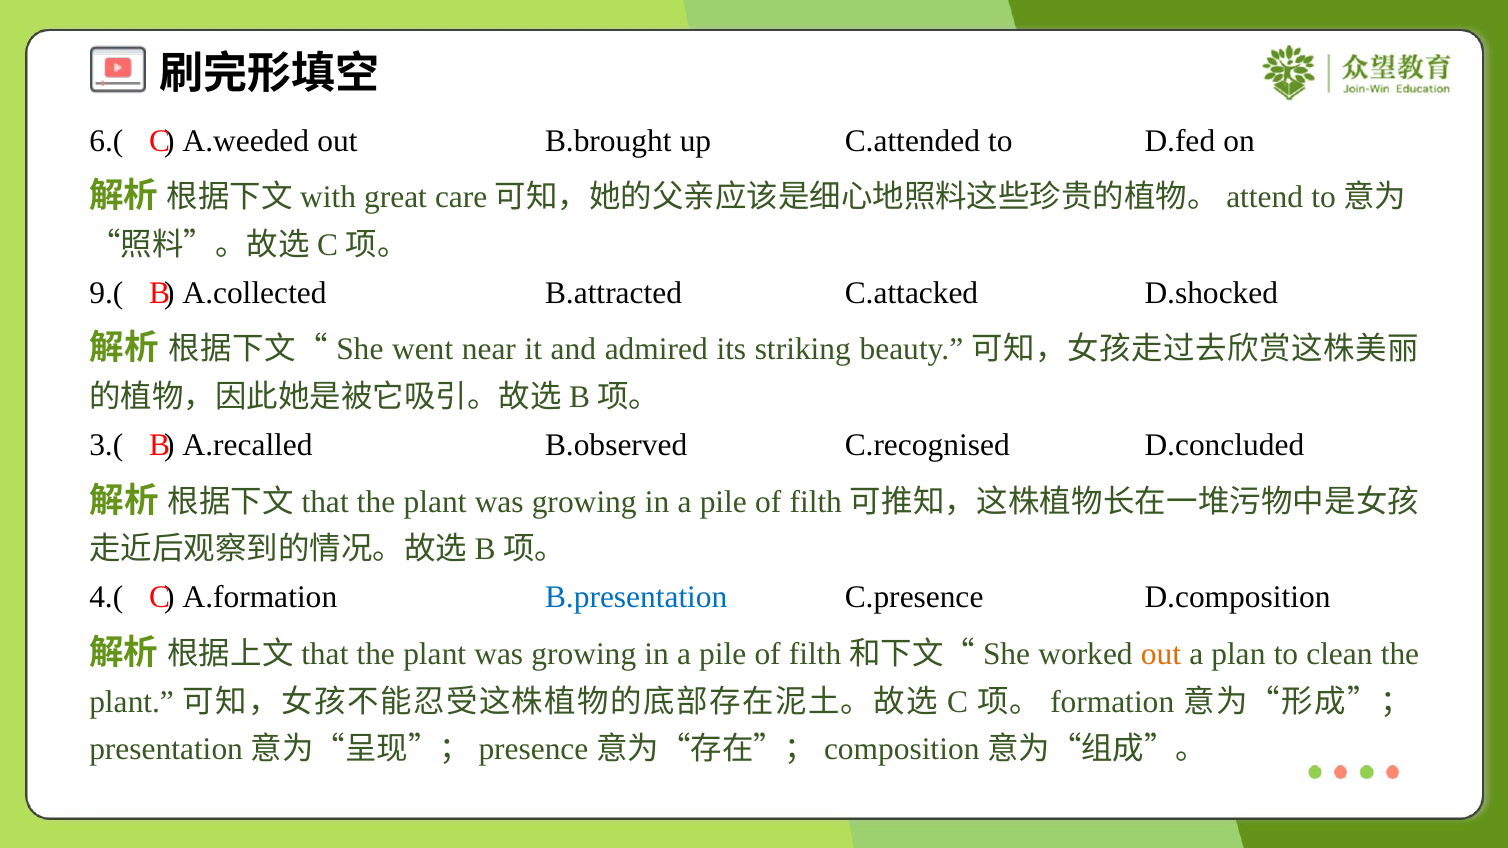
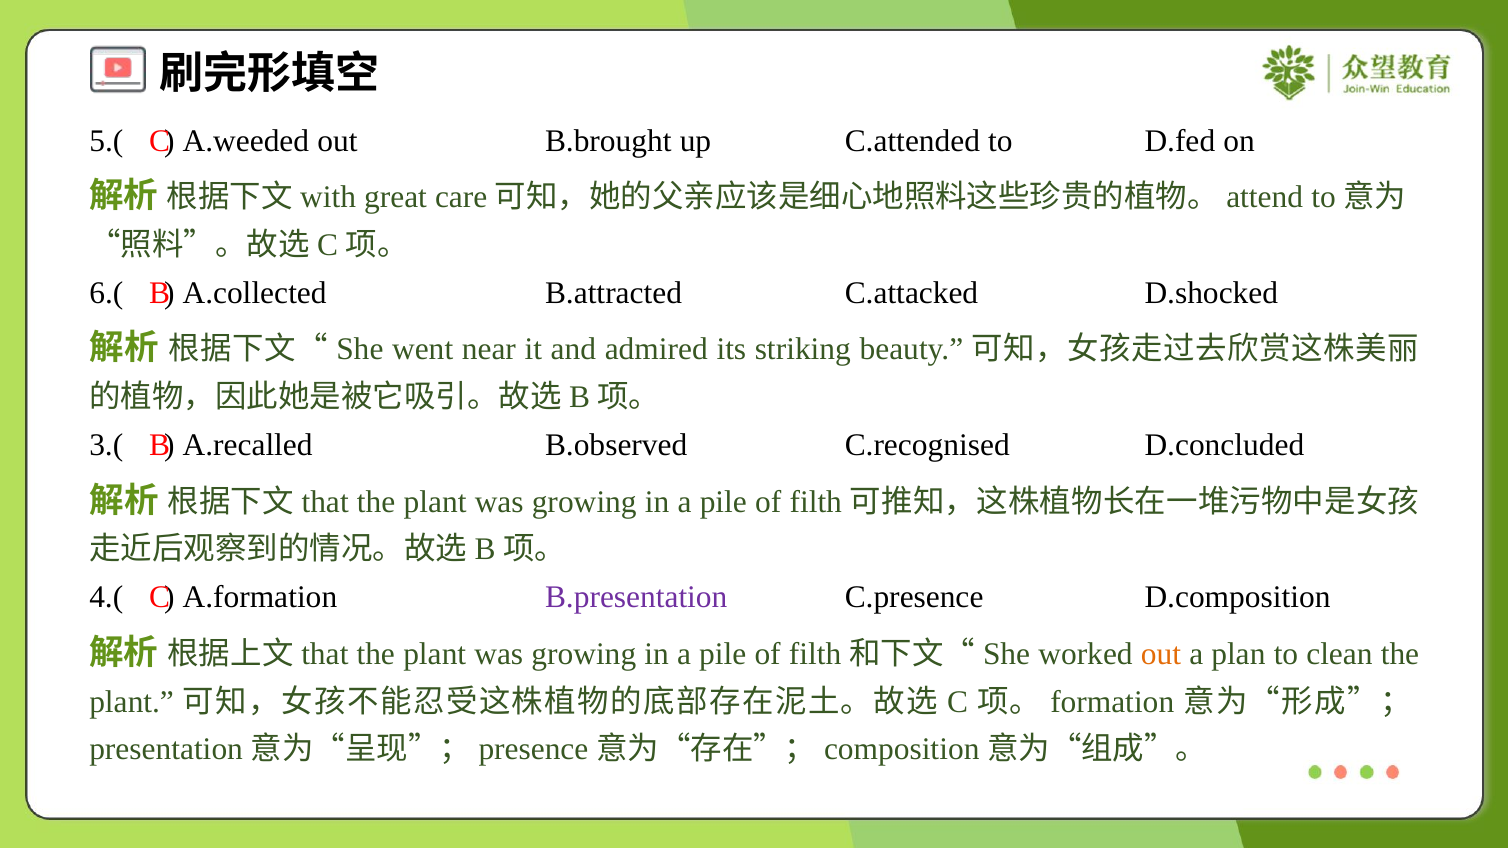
6.(: 6.( -> 5.(
9.(: 9.( -> 6.(
B.presentation colour: blue -> purple
